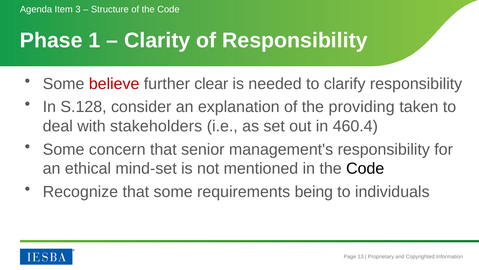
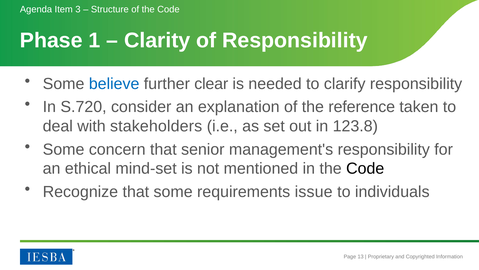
believe colour: red -> blue
S.128: S.128 -> S.720
providing: providing -> reference
460.4: 460.4 -> 123.8
being: being -> issue
